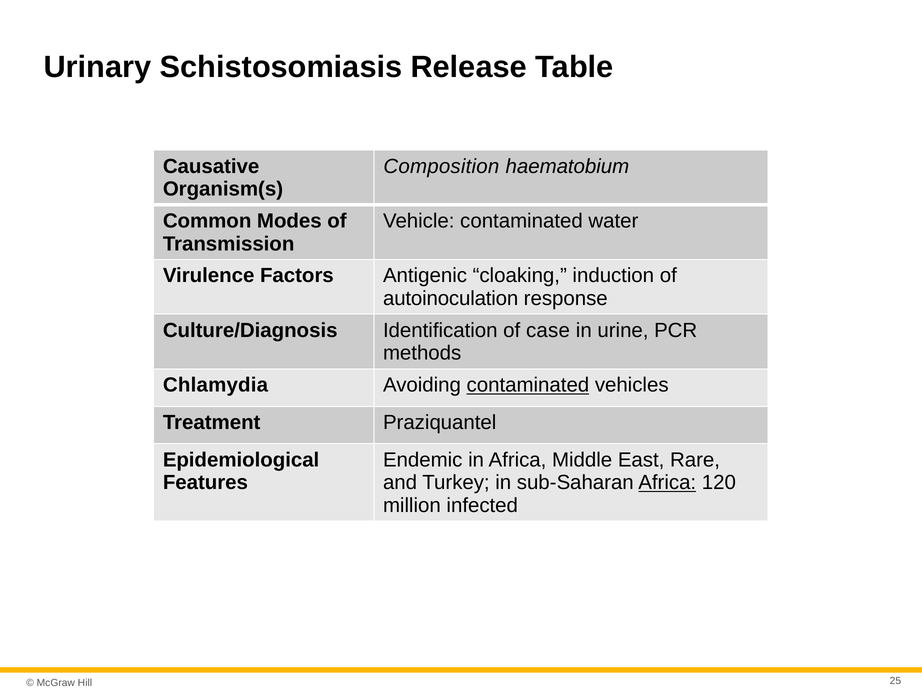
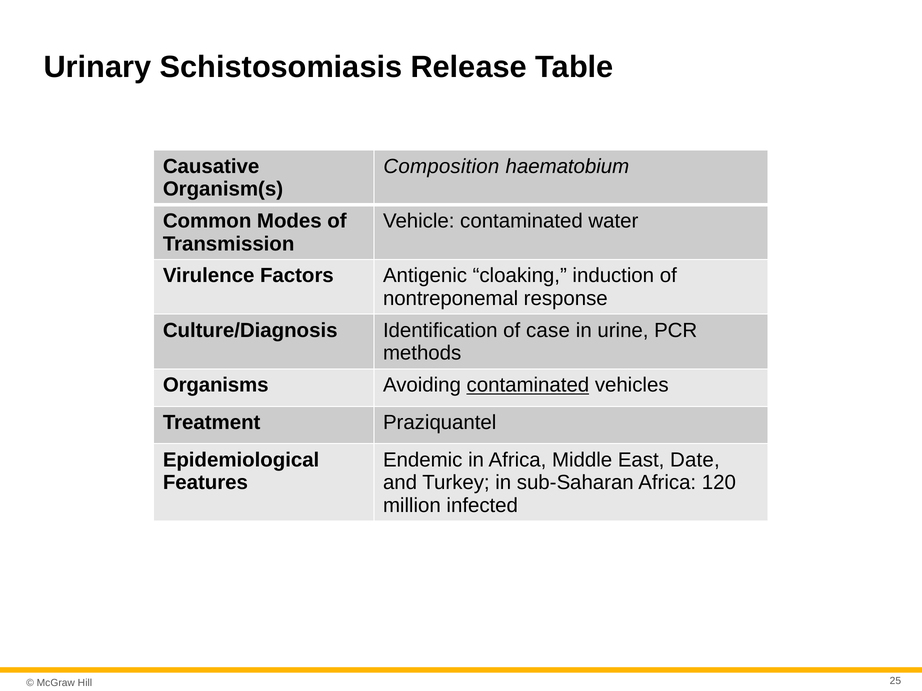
autoinoculation: autoinoculation -> nontreponemal
Chlamydia: Chlamydia -> Organisms
Rare: Rare -> Date
Africa at (667, 483) underline: present -> none
